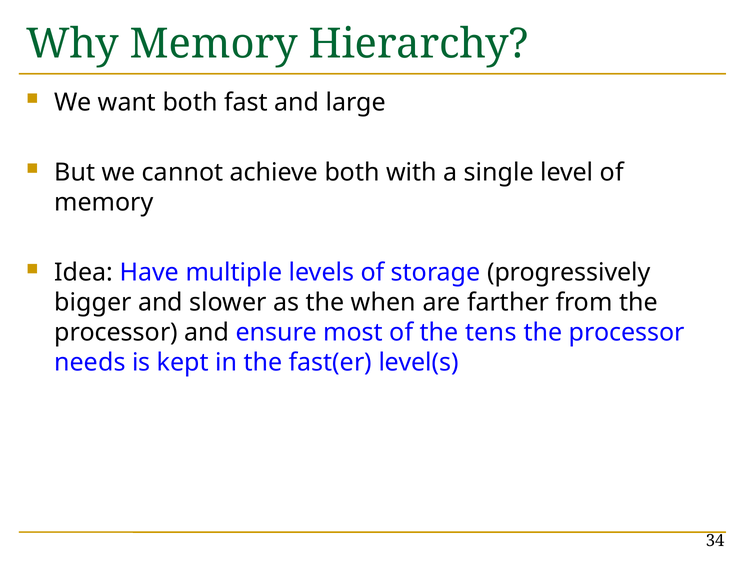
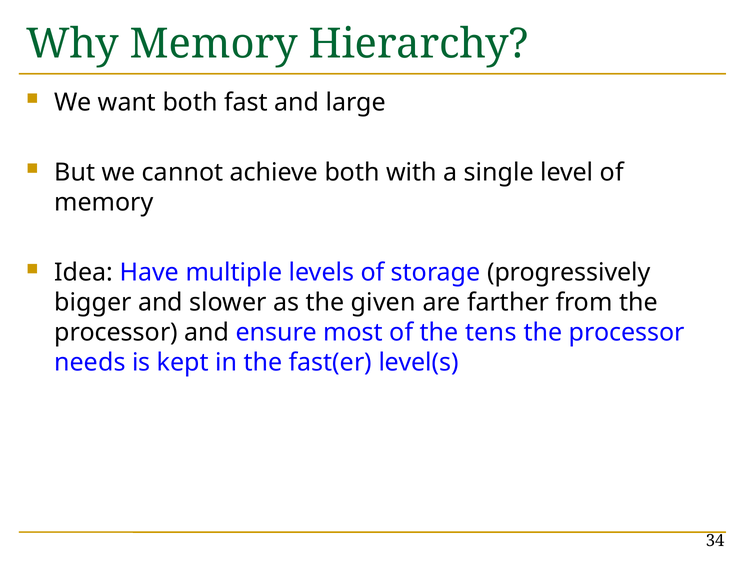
when: when -> given
